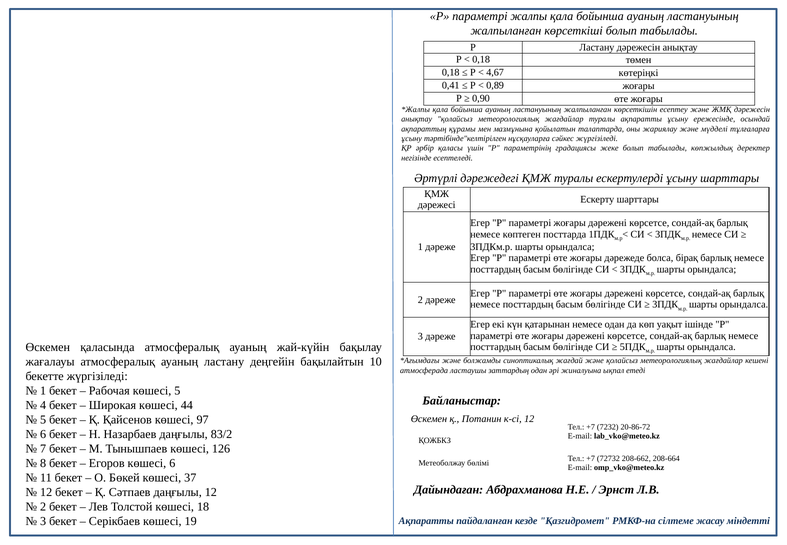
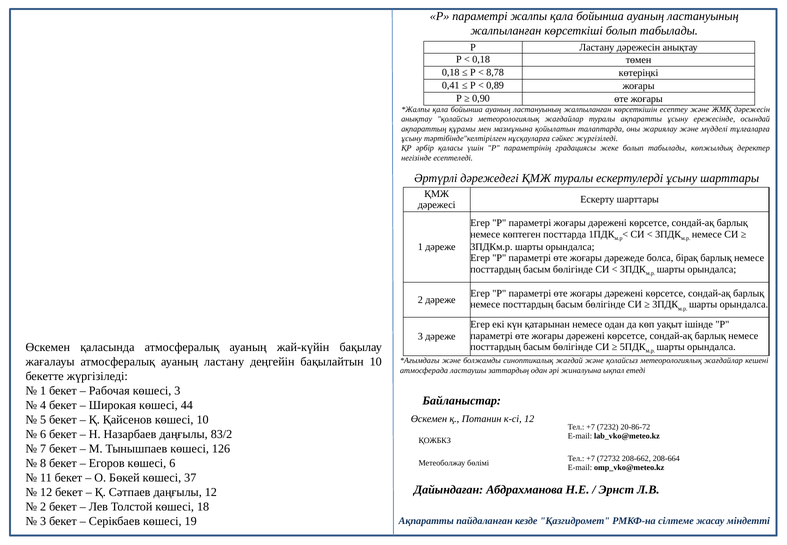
4,67: 4,67 -> 8,78
көшесі 5: 5 -> 3
көшесі 97: 97 -> 10
